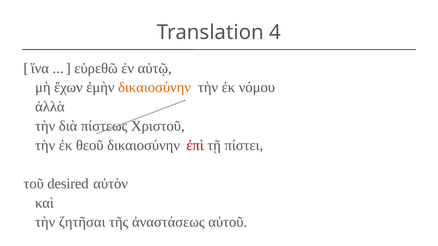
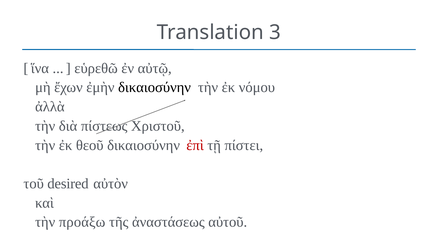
4: 4 -> 3
δικαιοσύνην at (155, 88) colour: orange -> black
ζητῆσαι: ζητῆσαι -> προάξω
